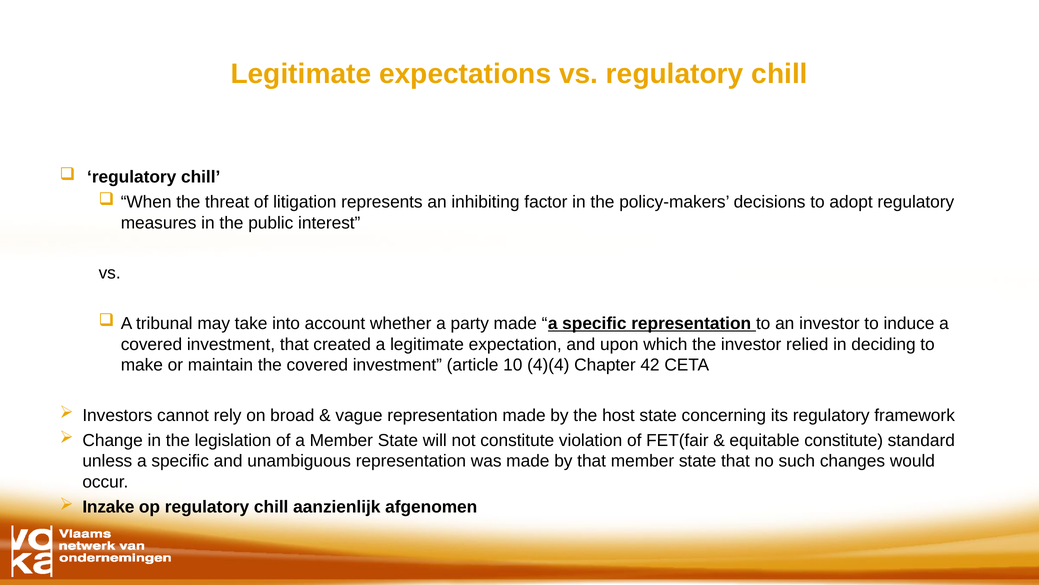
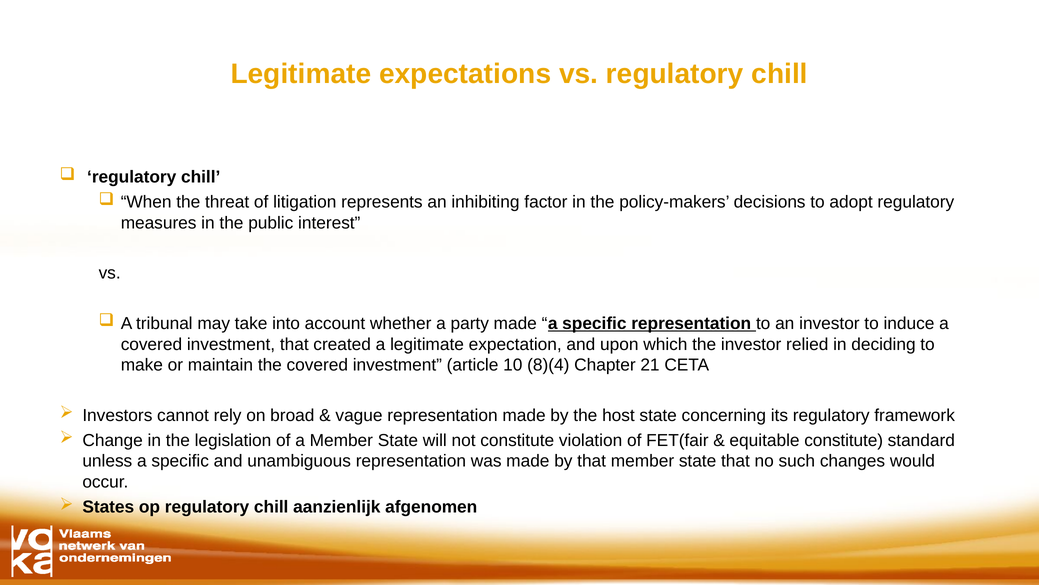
4)(4: 4)(4 -> 8)(4
42: 42 -> 21
Inzake: Inzake -> States
